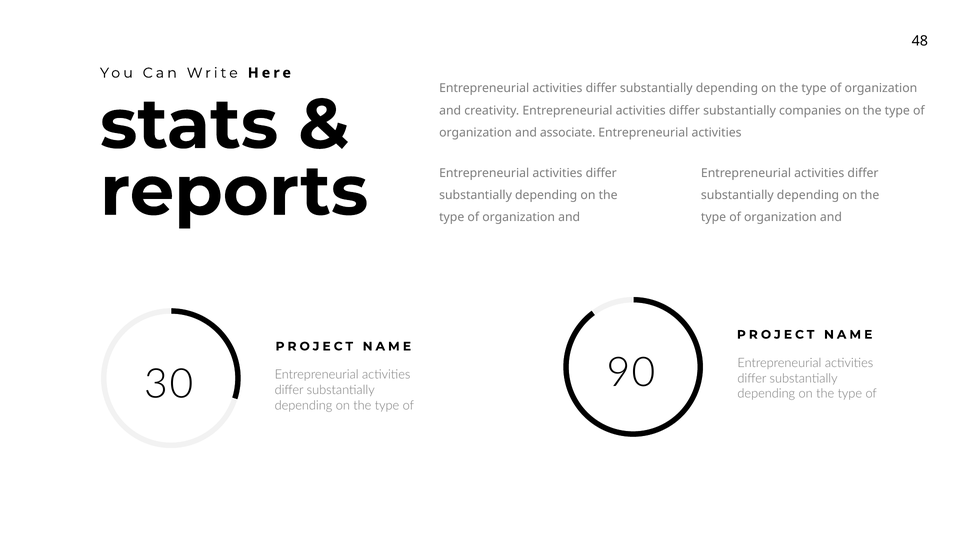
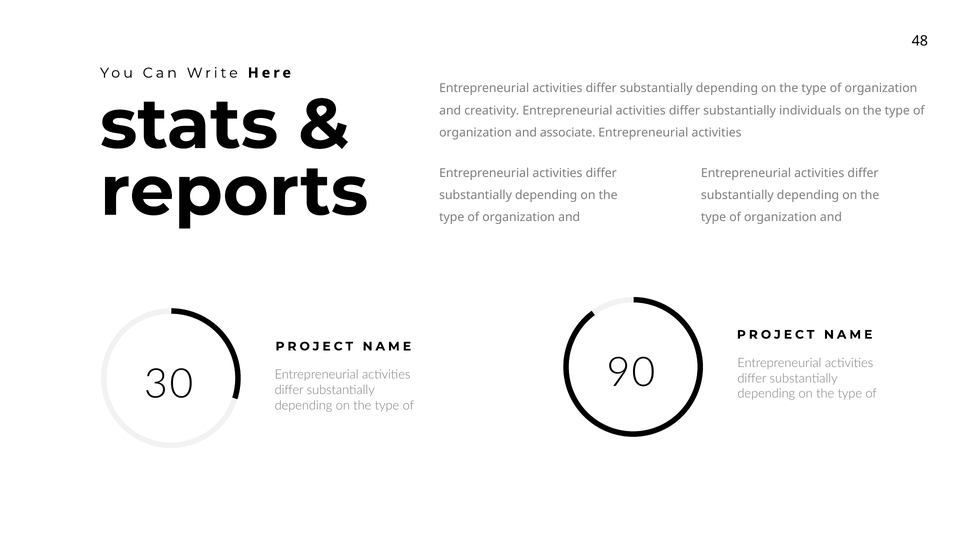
companies: companies -> individuals
